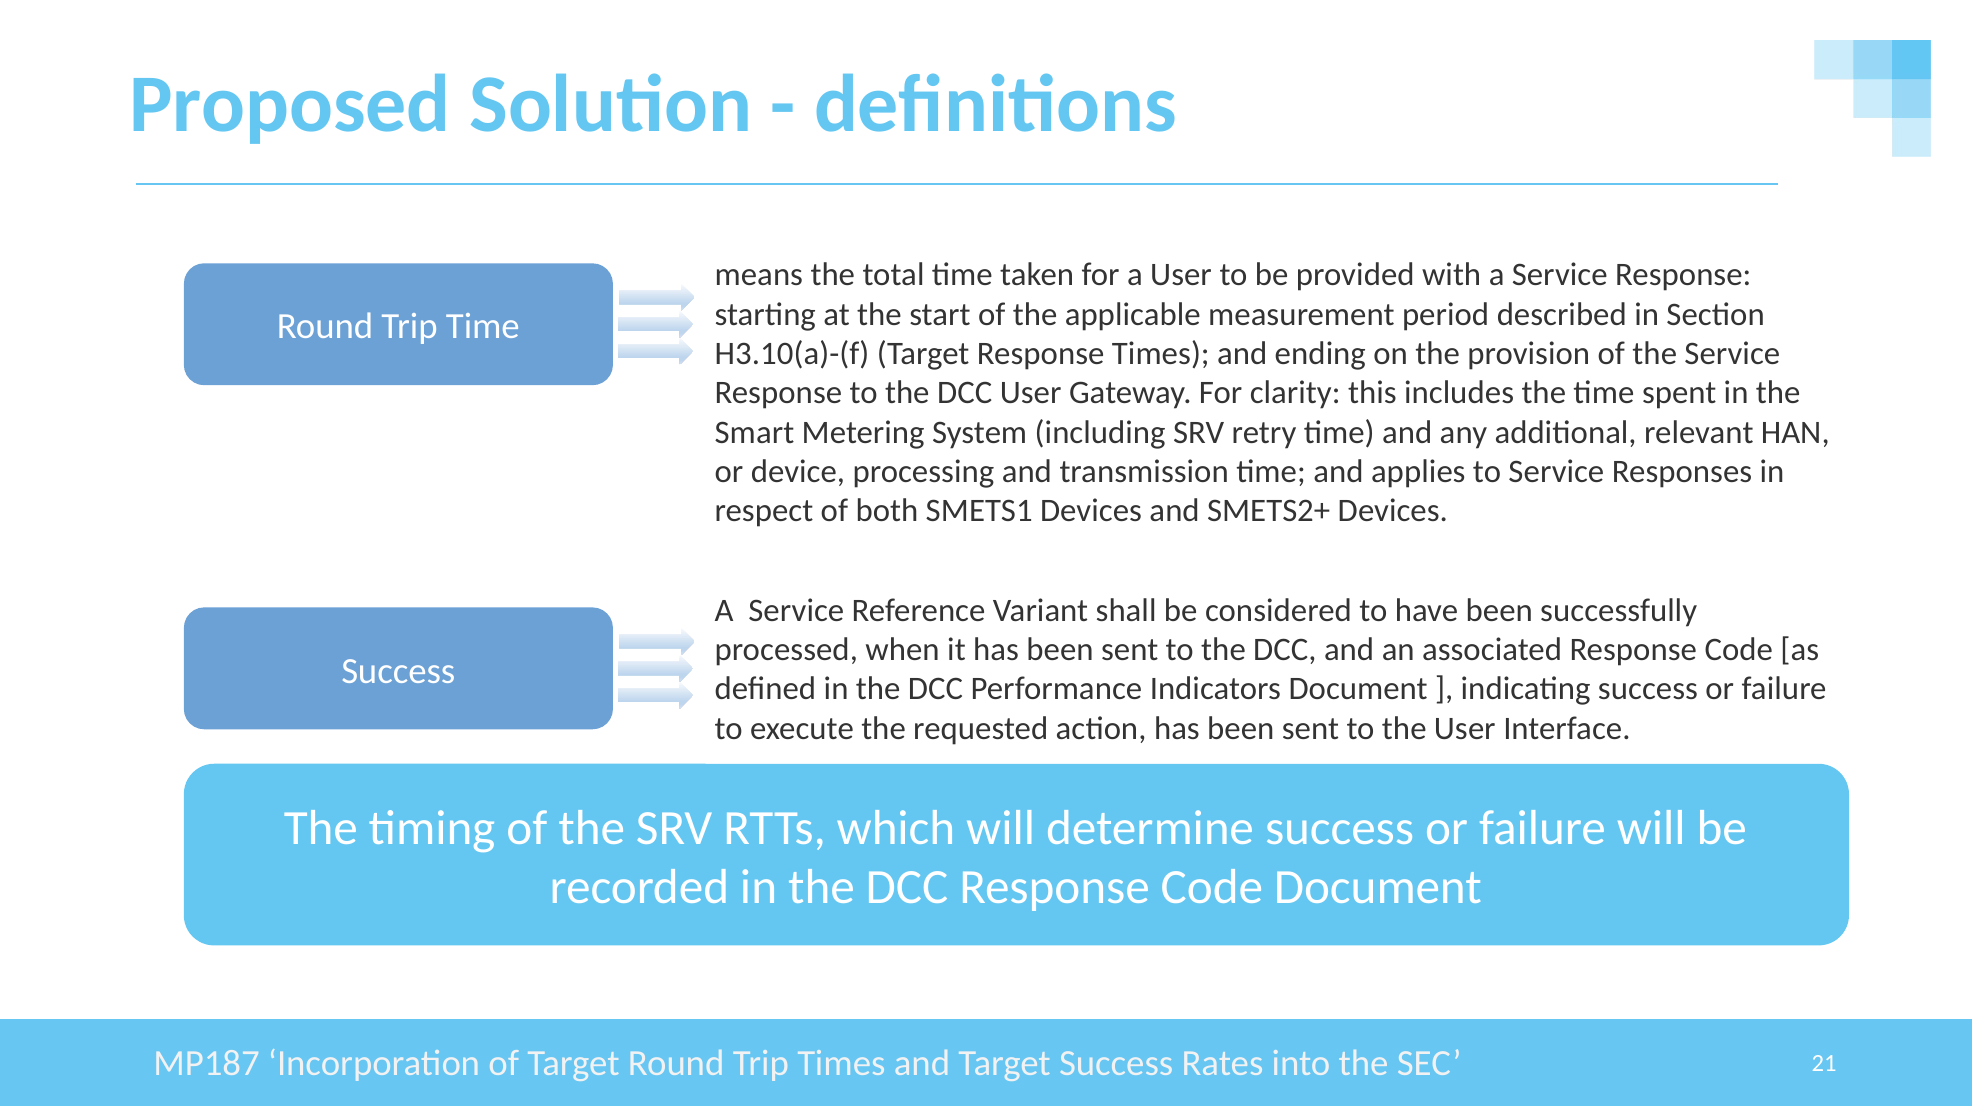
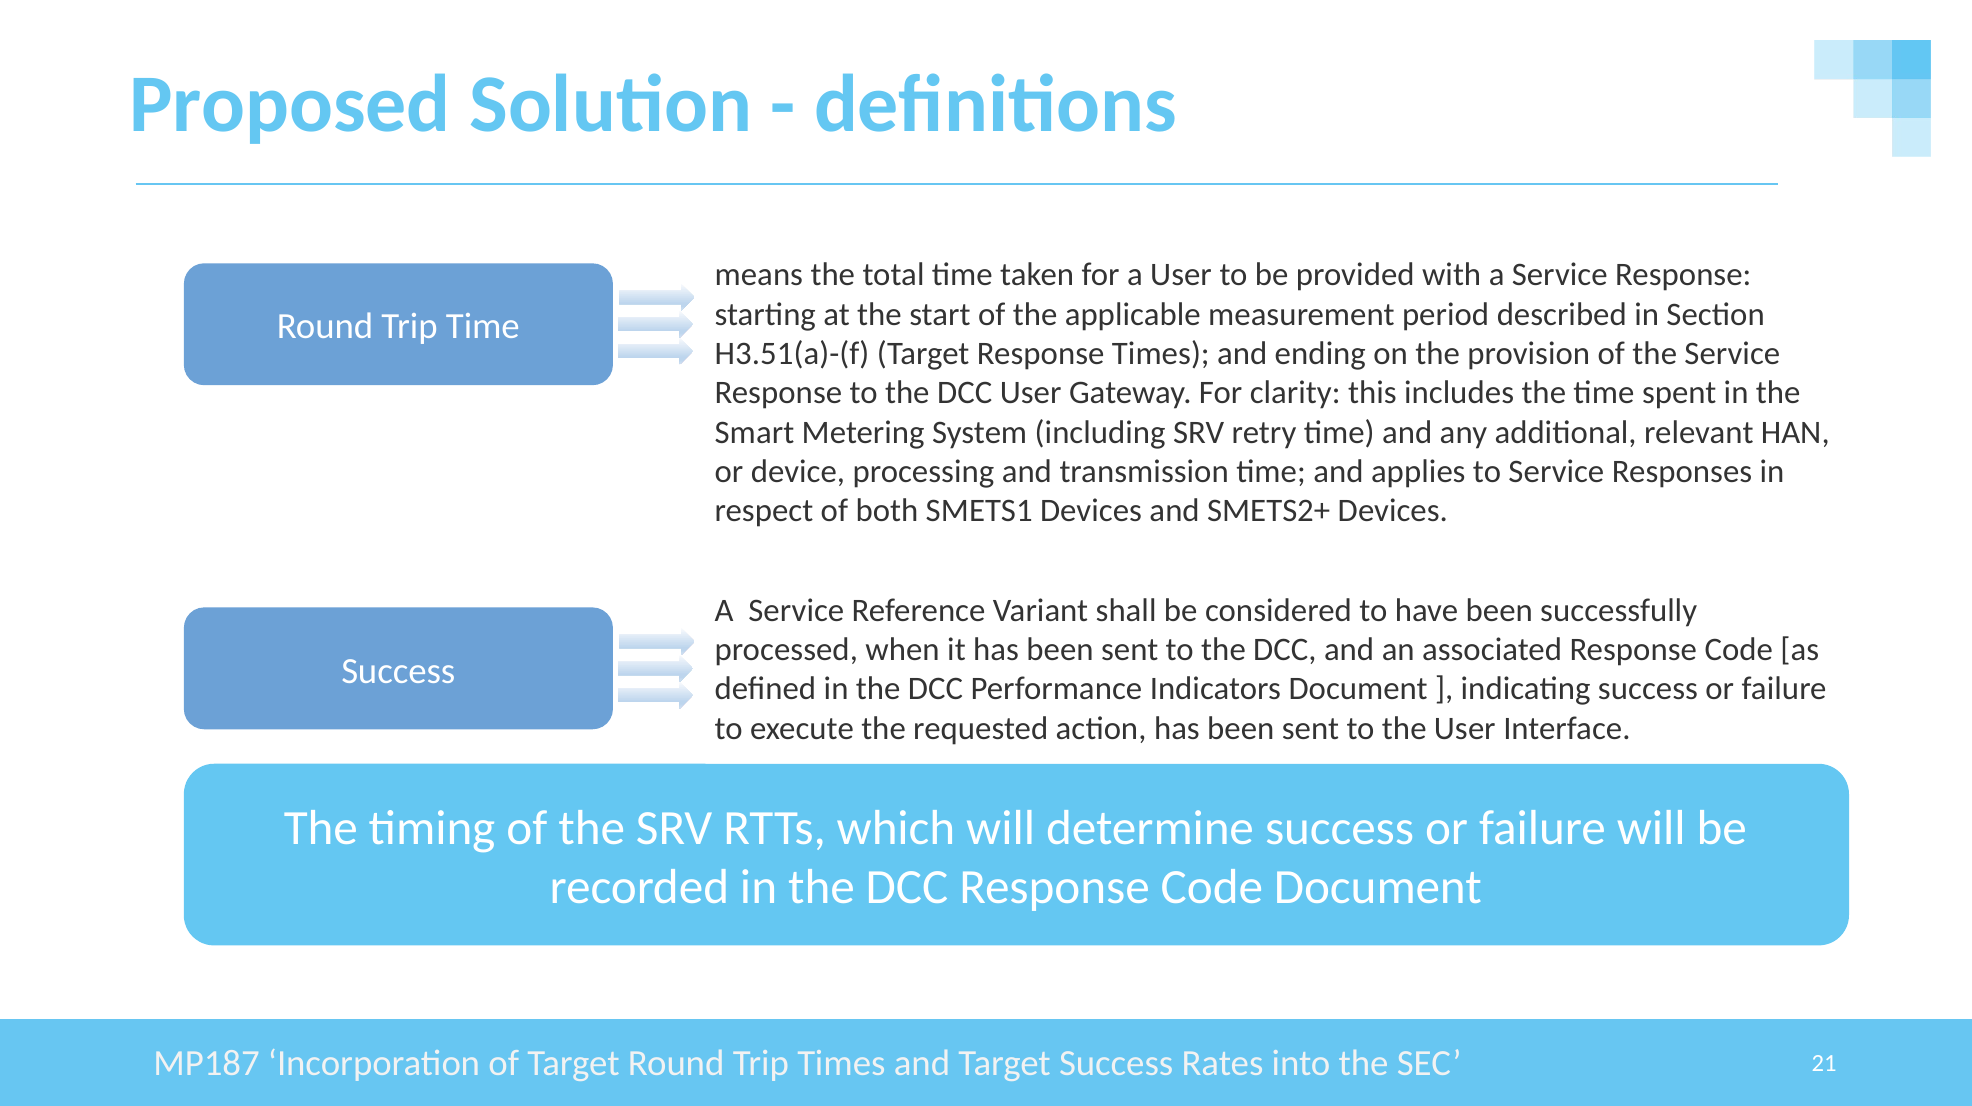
H3.10(a)-(f: H3.10(a)-(f -> H3.51(a)-(f
